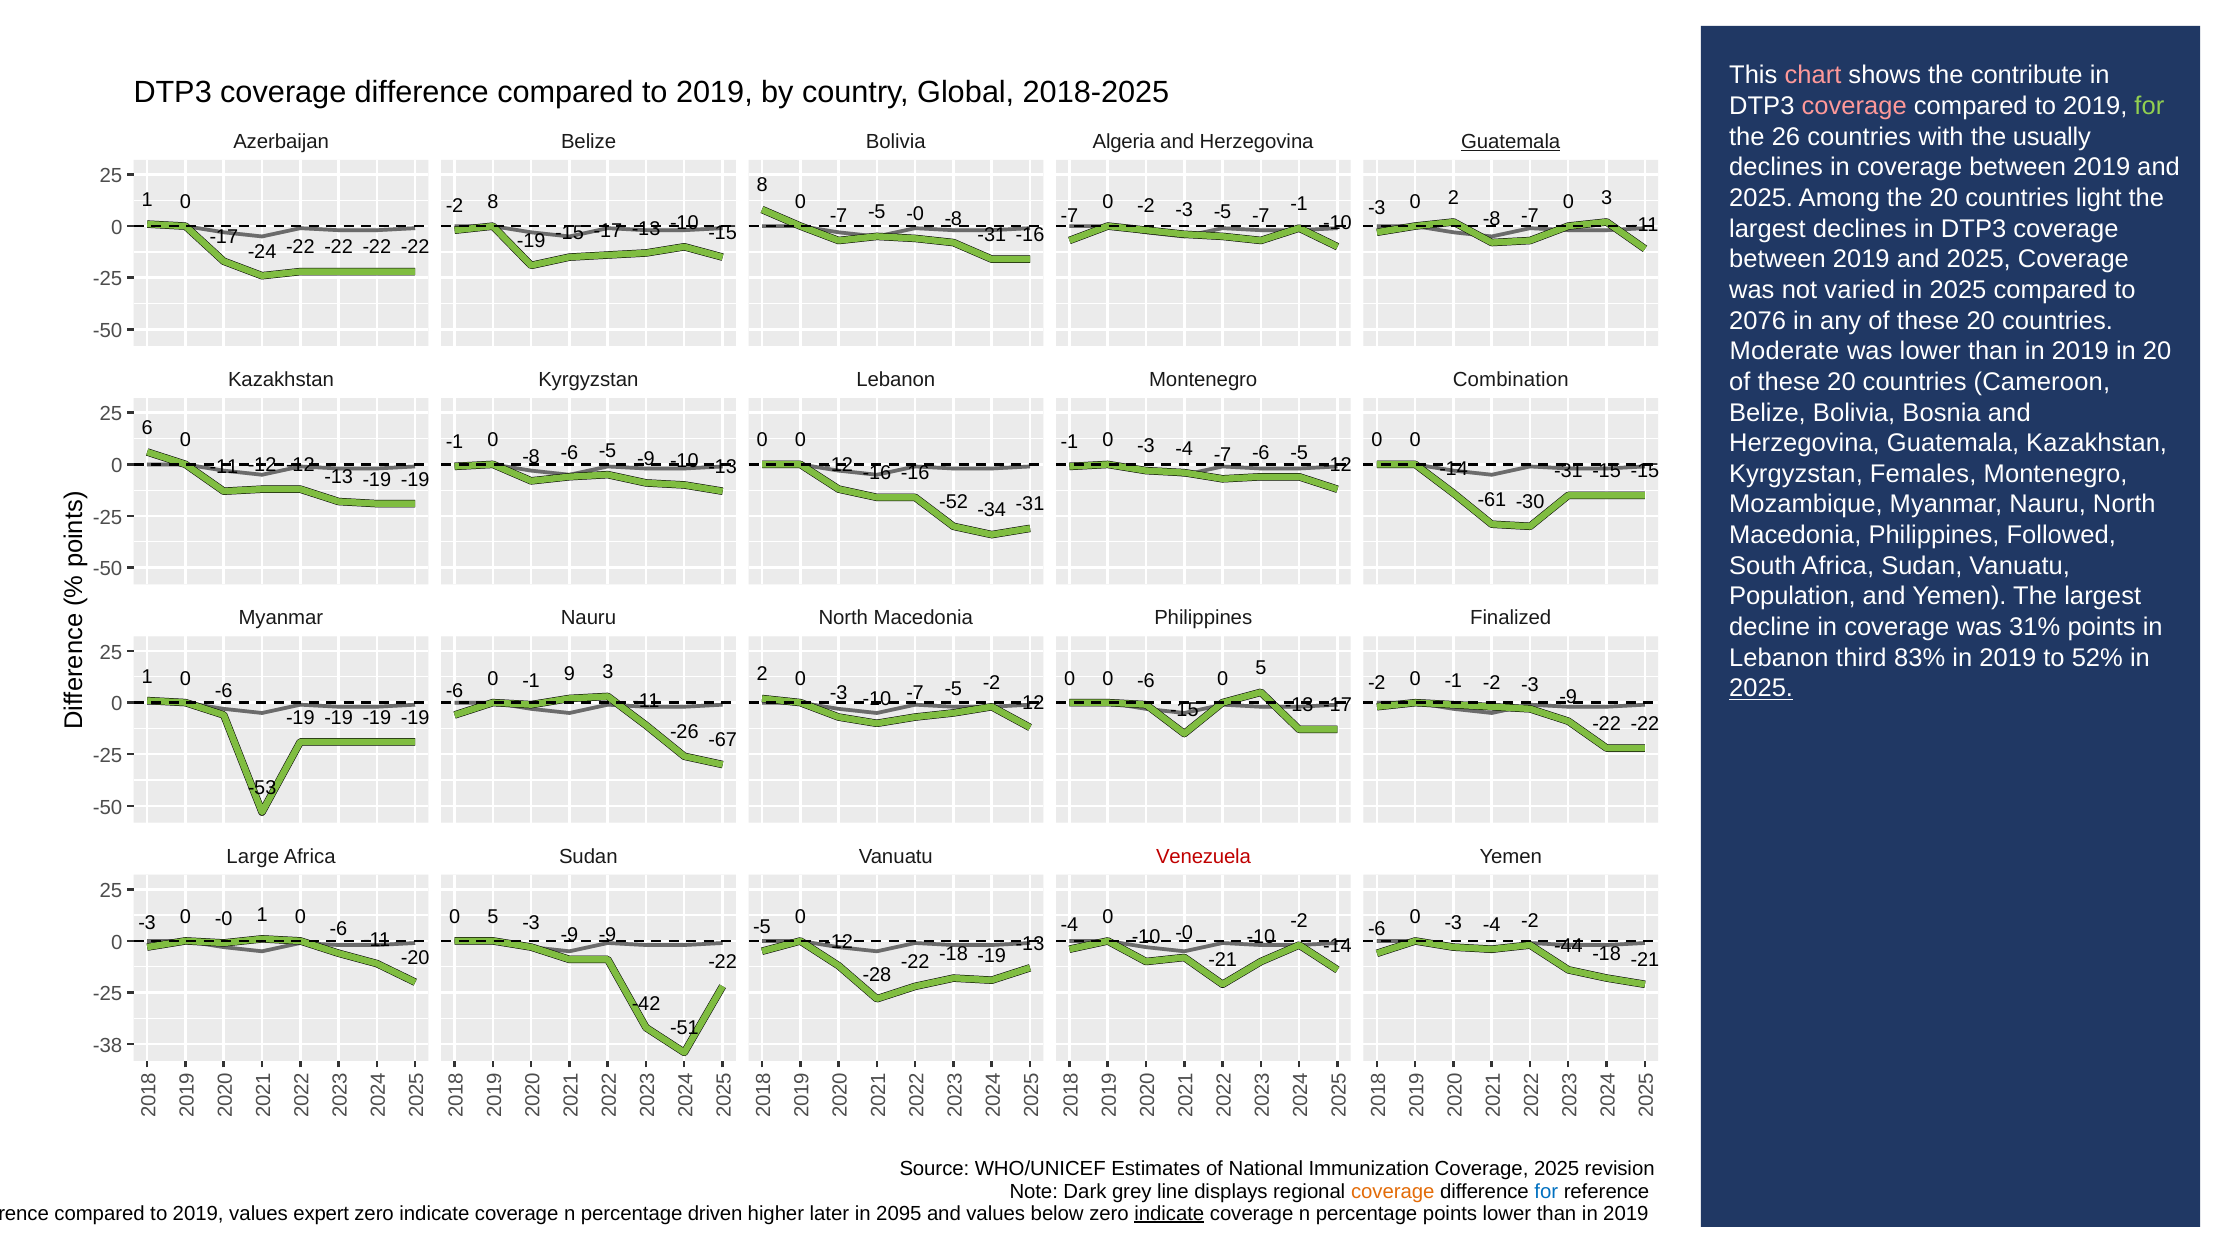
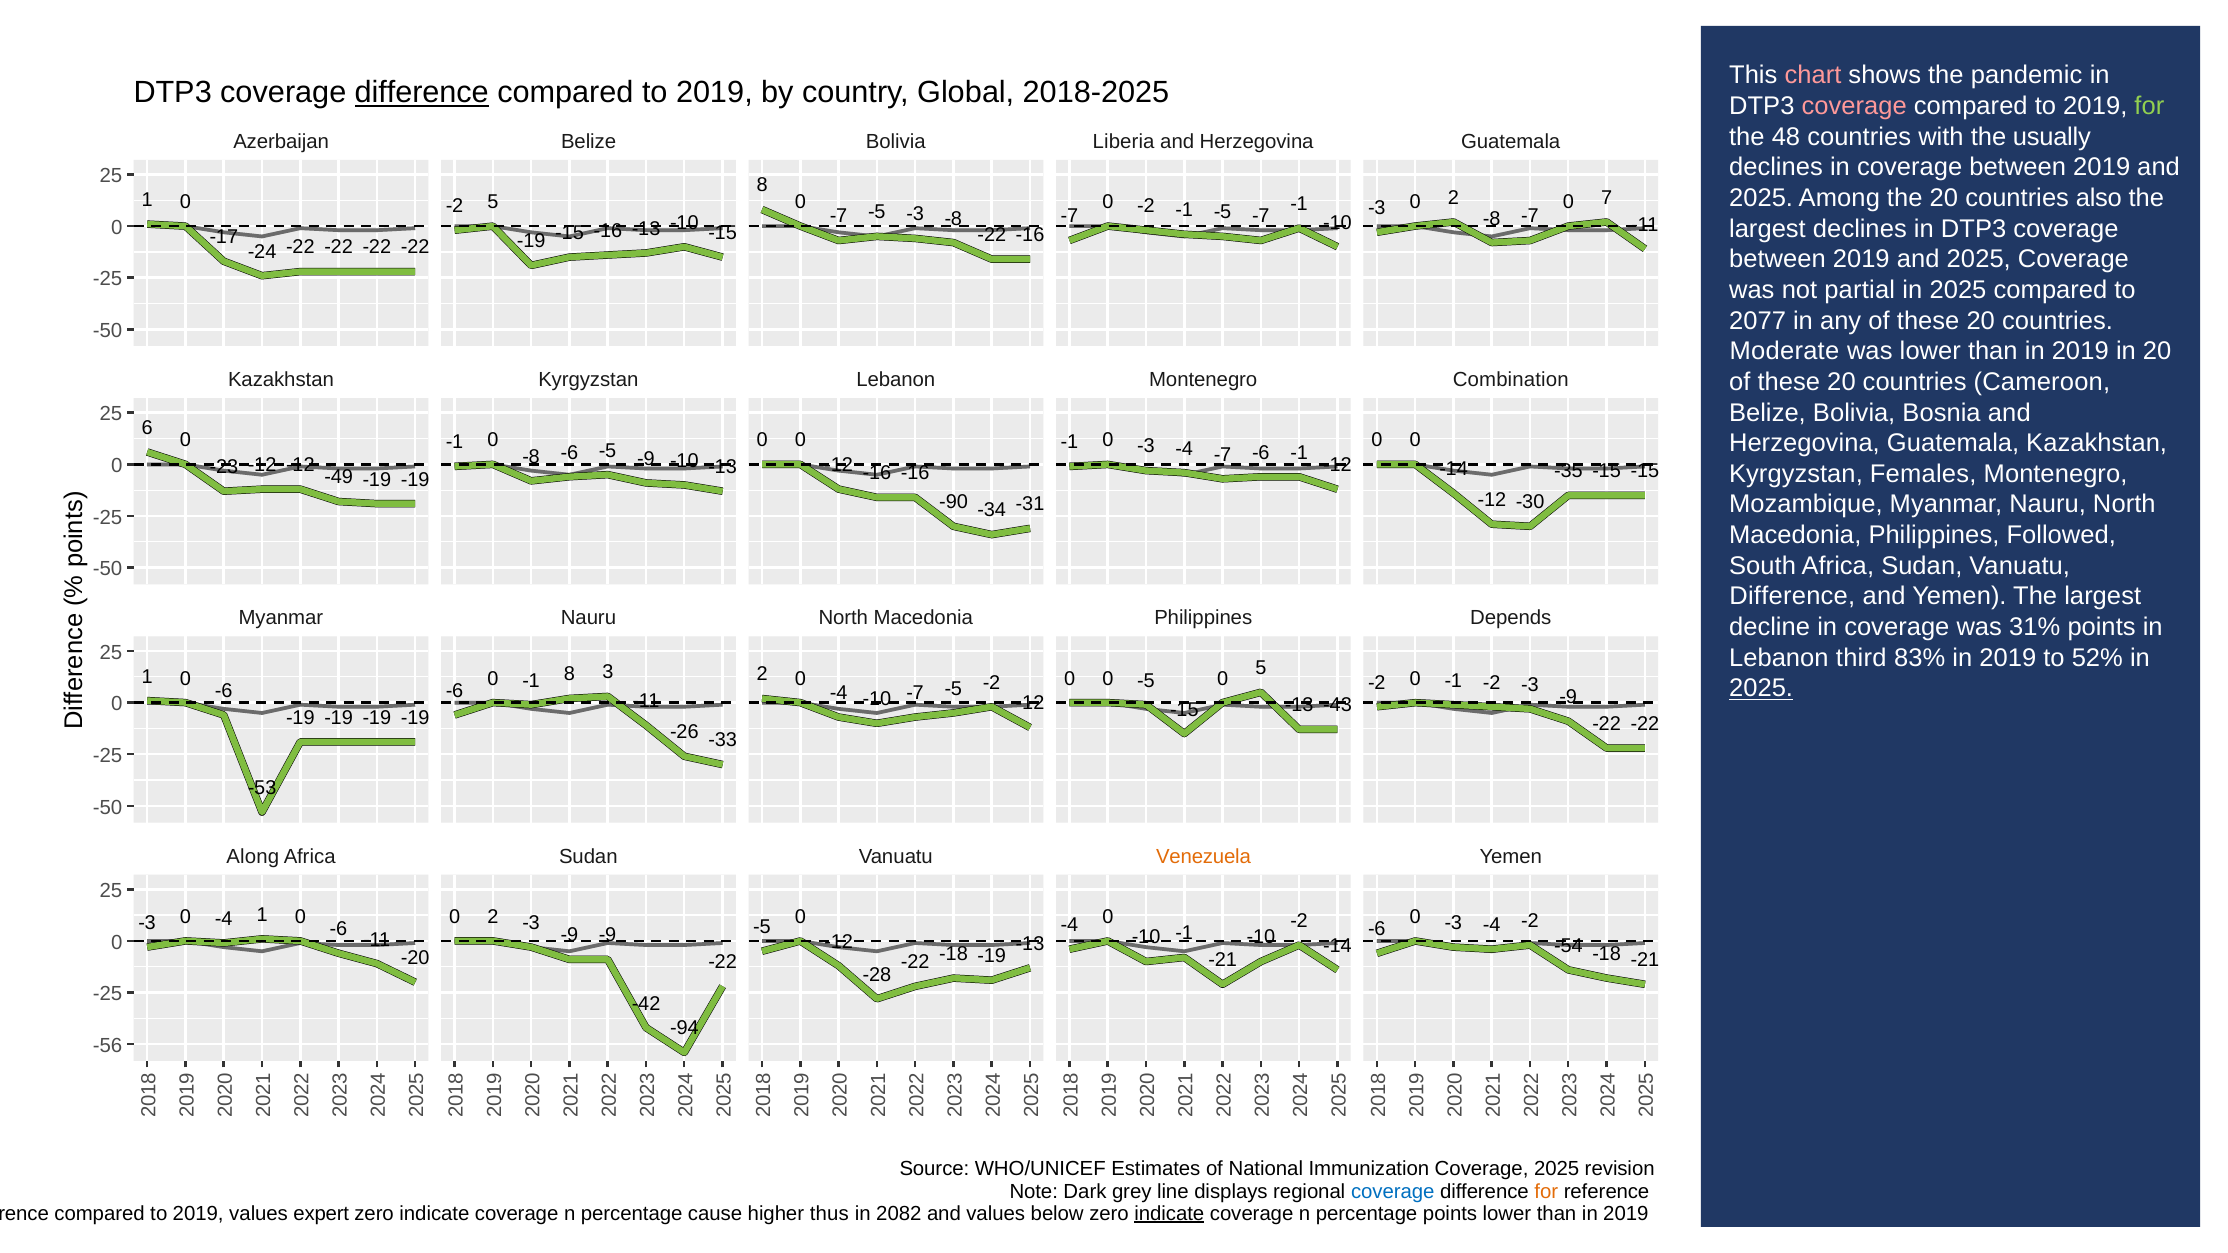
contribute: contribute -> pandemic
difference at (422, 93) underline: none -> present
26: 26 -> 48
Algeria: Algeria -> Liberia
Guatemala at (1511, 142) underline: present -> none
light: light -> also
0 -2 -3: -3 -> -1
0 3: 3 -> 7
-2 8: 8 -> 5
-5 -0: -0 -> -3
-31 at (992, 235): -31 -> -22
-15 -17: -17 -> -16
varied: varied -> partial
2076: 2076 -> 2077
-7 -6 -5: -5 -> -1
-11 at (224, 467): -11 -> -23
-31 at (1568, 471): -31 -> -35
-13 at (339, 477): -13 -> -49
-61 at (1492, 500): -61 -> -12
-52: -52 -> -90
Population at (1792, 597): Population -> Difference
Finalized: Finalized -> Depends
-1 9: 9 -> 8
0 0 -6: -6 -> -5
-3 at (839, 693): -3 -> -4
-13 -17: -17 -> -43
-67: -67 -> -33
Large: Large -> Along
Venezuela colour: red -> orange
5 at (493, 917): 5 -> 2
-3 0 -0: -0 -> -4
-0 at (1184, 933): -0 -> -1
-44: -44 -> -54
-51: -51 -> -94
-38: -38 -> -56
coverage at (1393, 1192) colour: orange -> blue
for at (1546, 1192) colour: blue -> orange
driven: driven -> cause
later: later -> thus
2095: 2095 -> 2082
